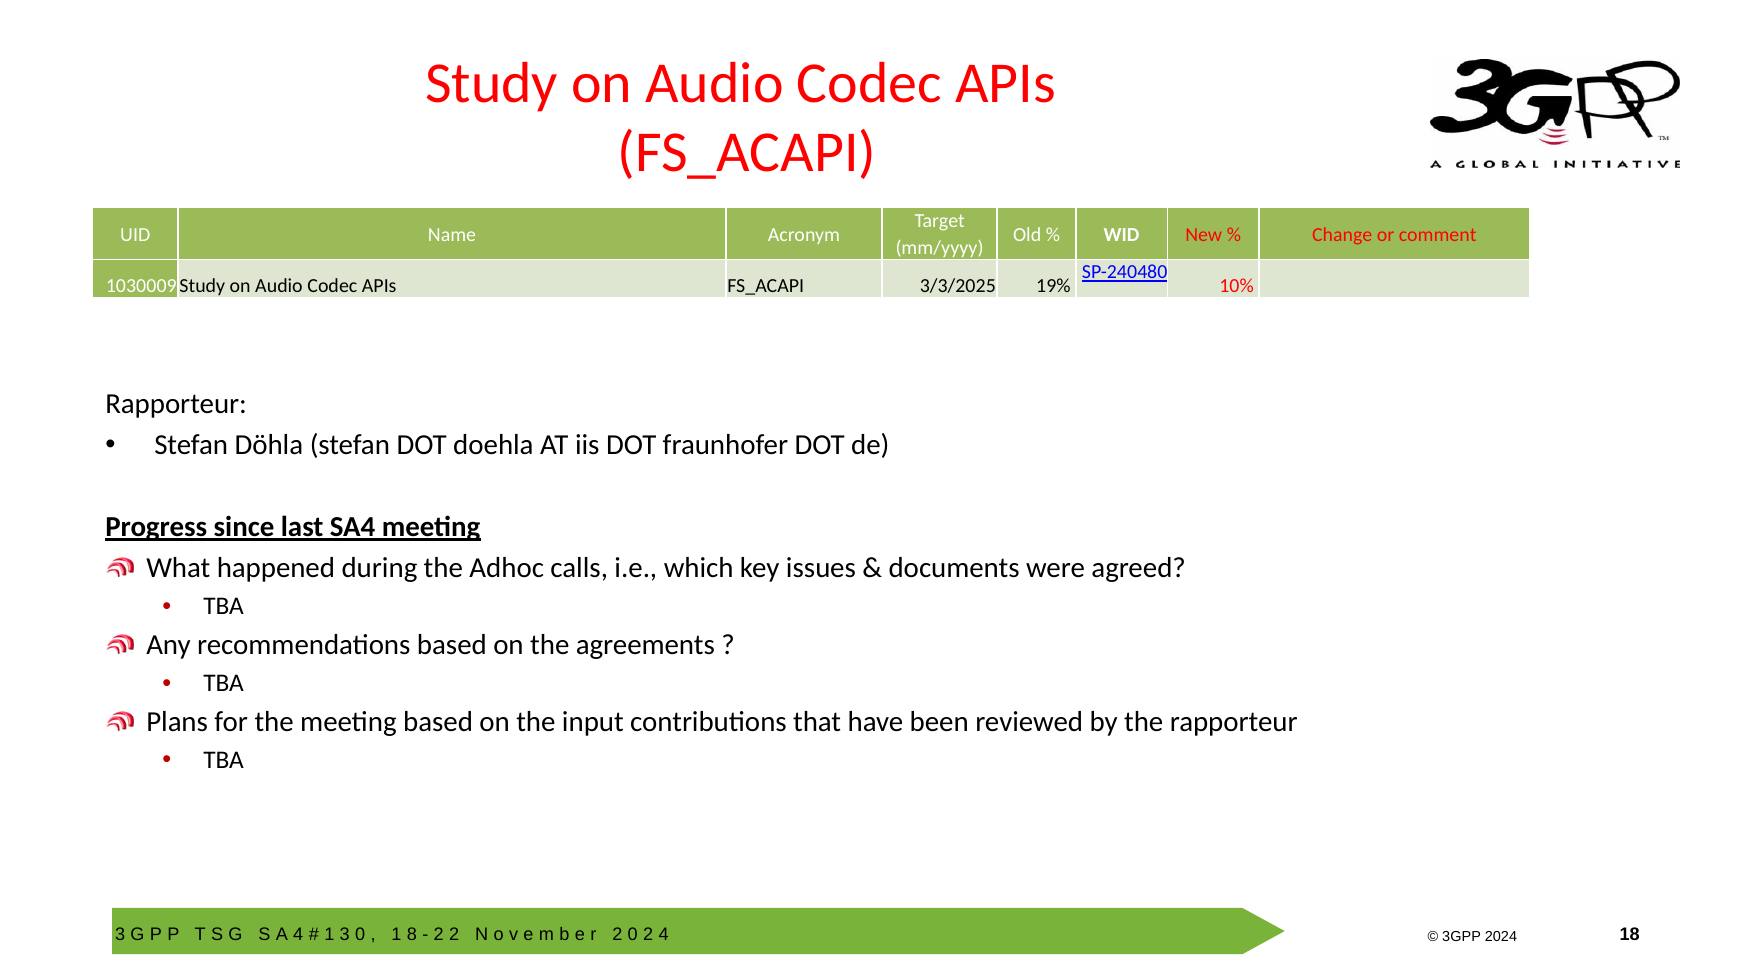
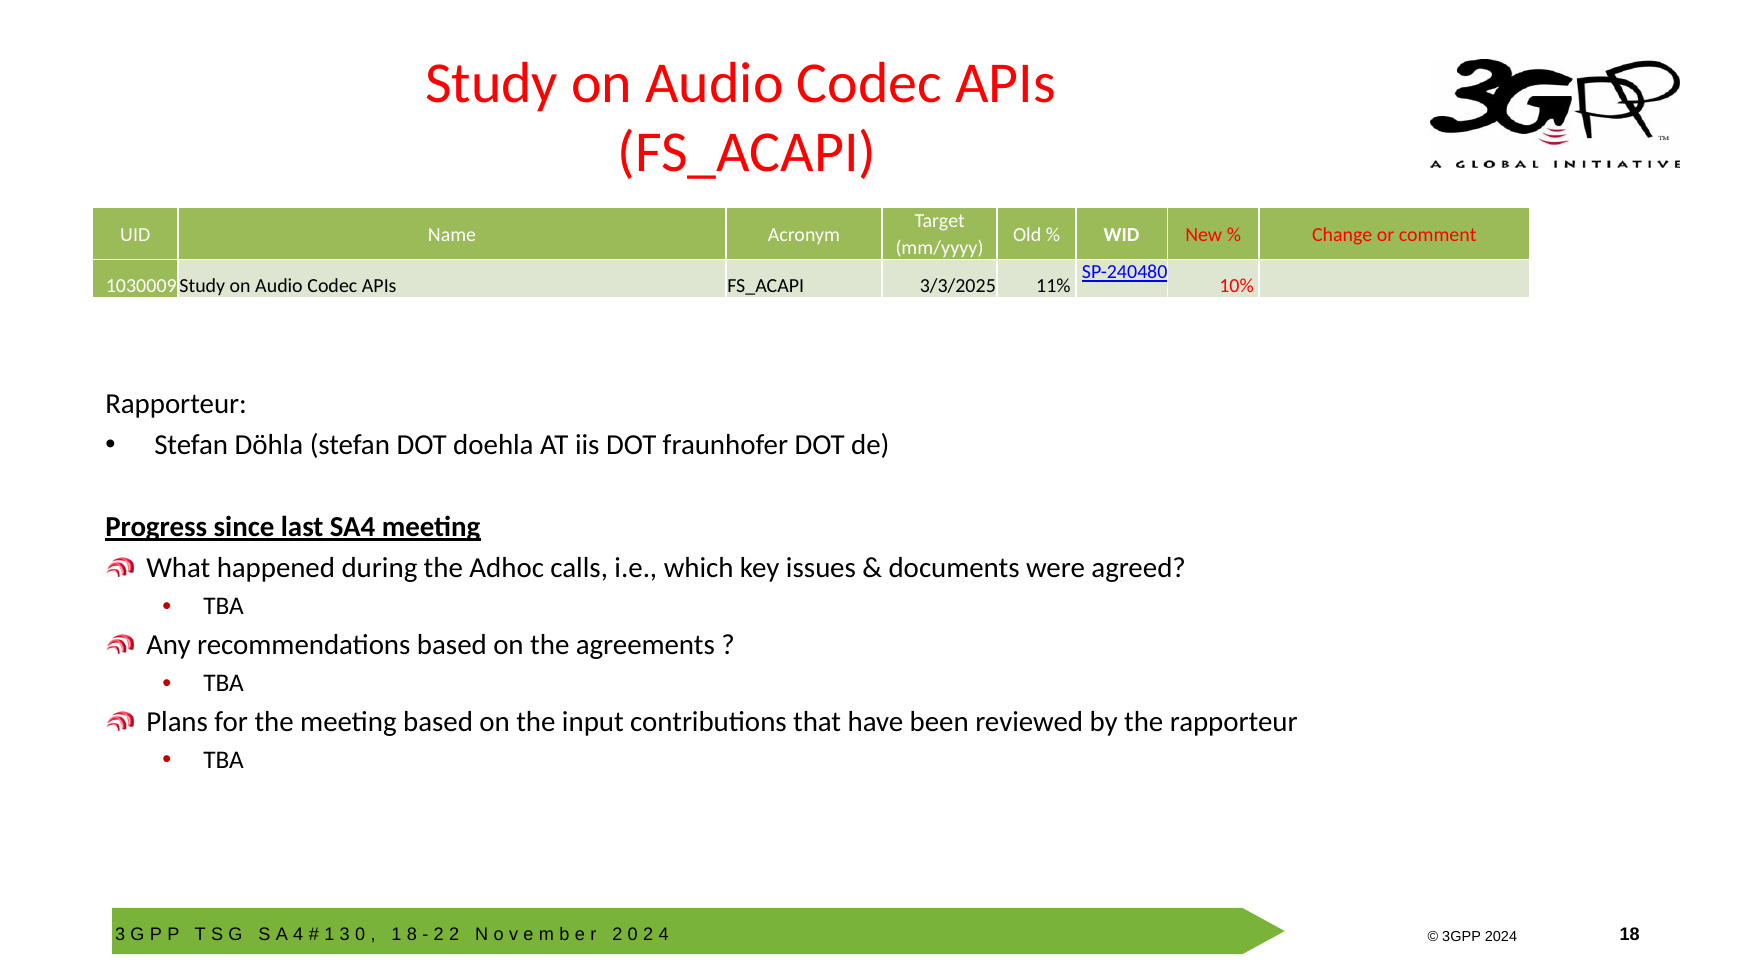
19%: 19% -> 11%
